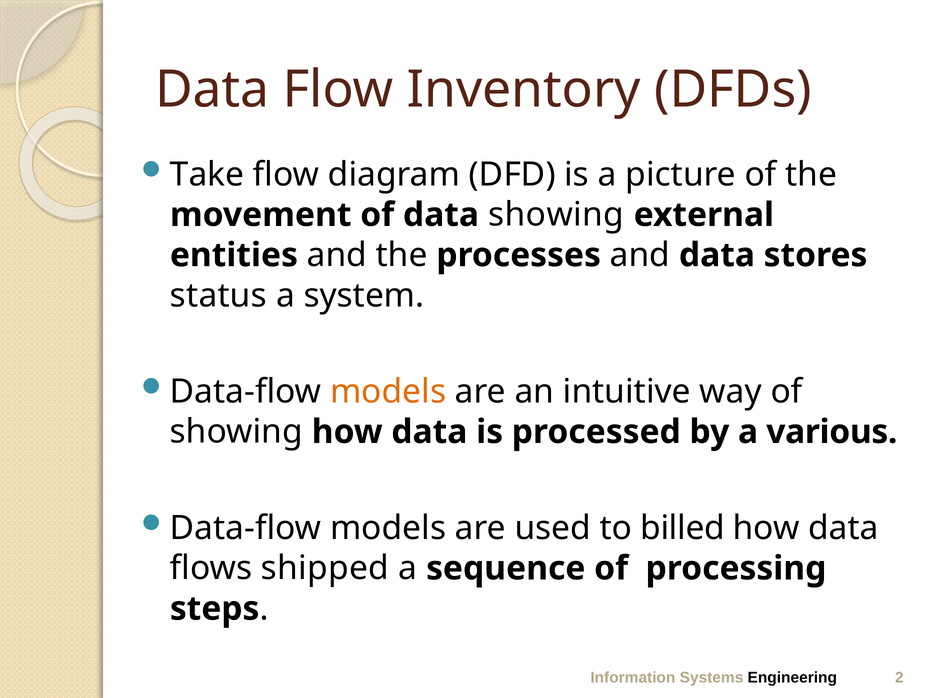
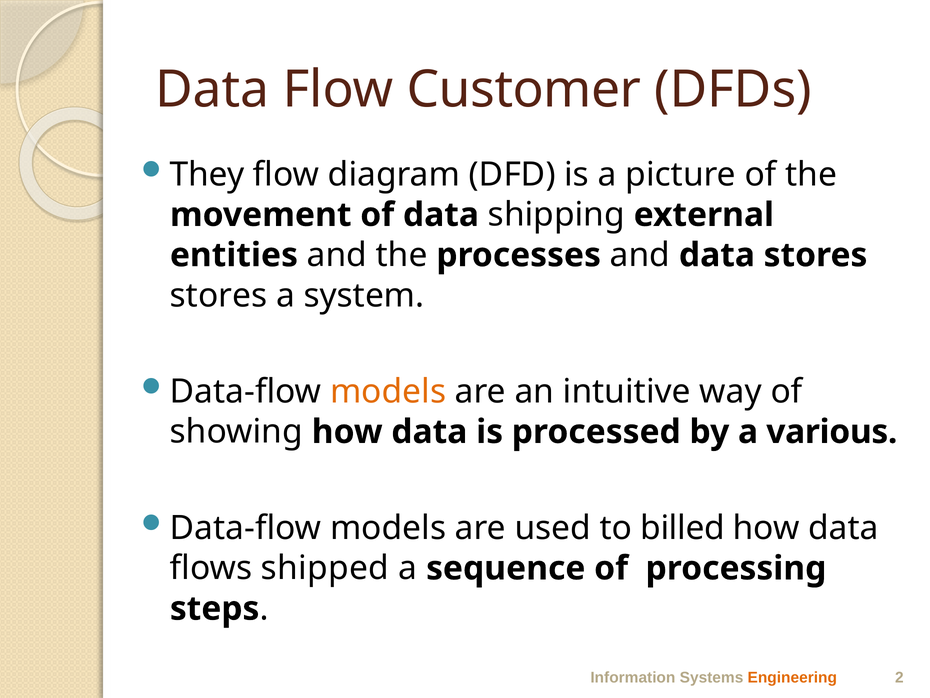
Inventory: Inventory -> Customer
Take: Take -> They
data showing: showing -> shipping
status at (218, 295): status -> stores
Engineering colour: black -> orange
